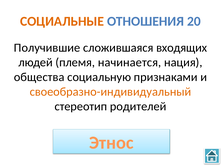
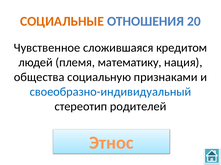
Получившие: Получившие -> Чувственное
входящих: входящих -> кредитом
начинается: начинается -> математику
своеобразно-индивидуальный colour: orange -> blue
